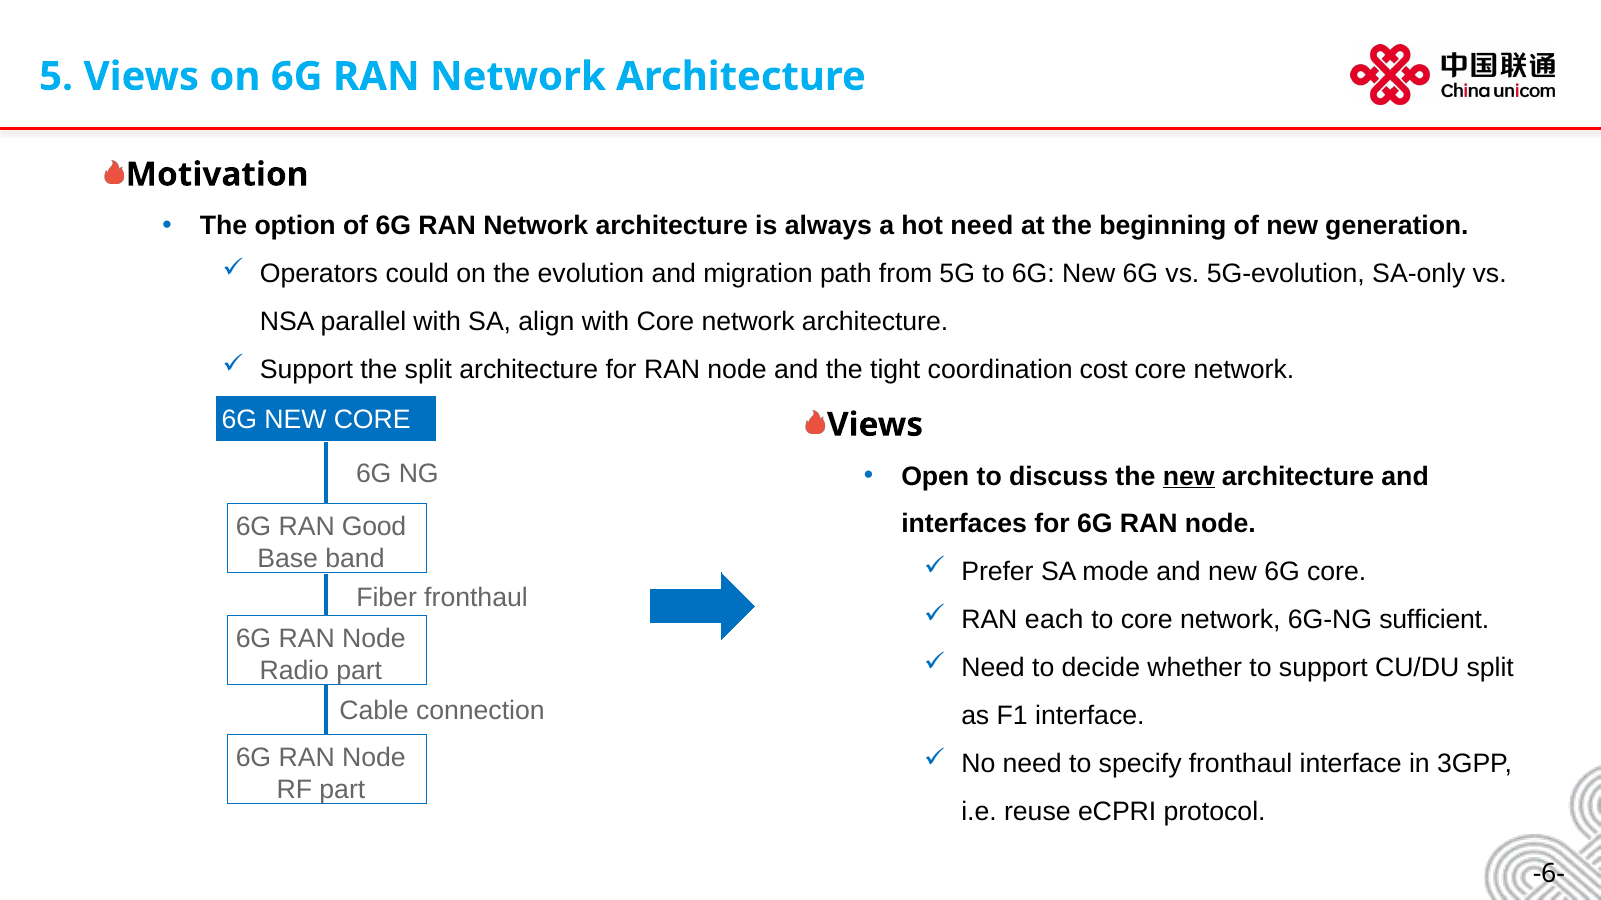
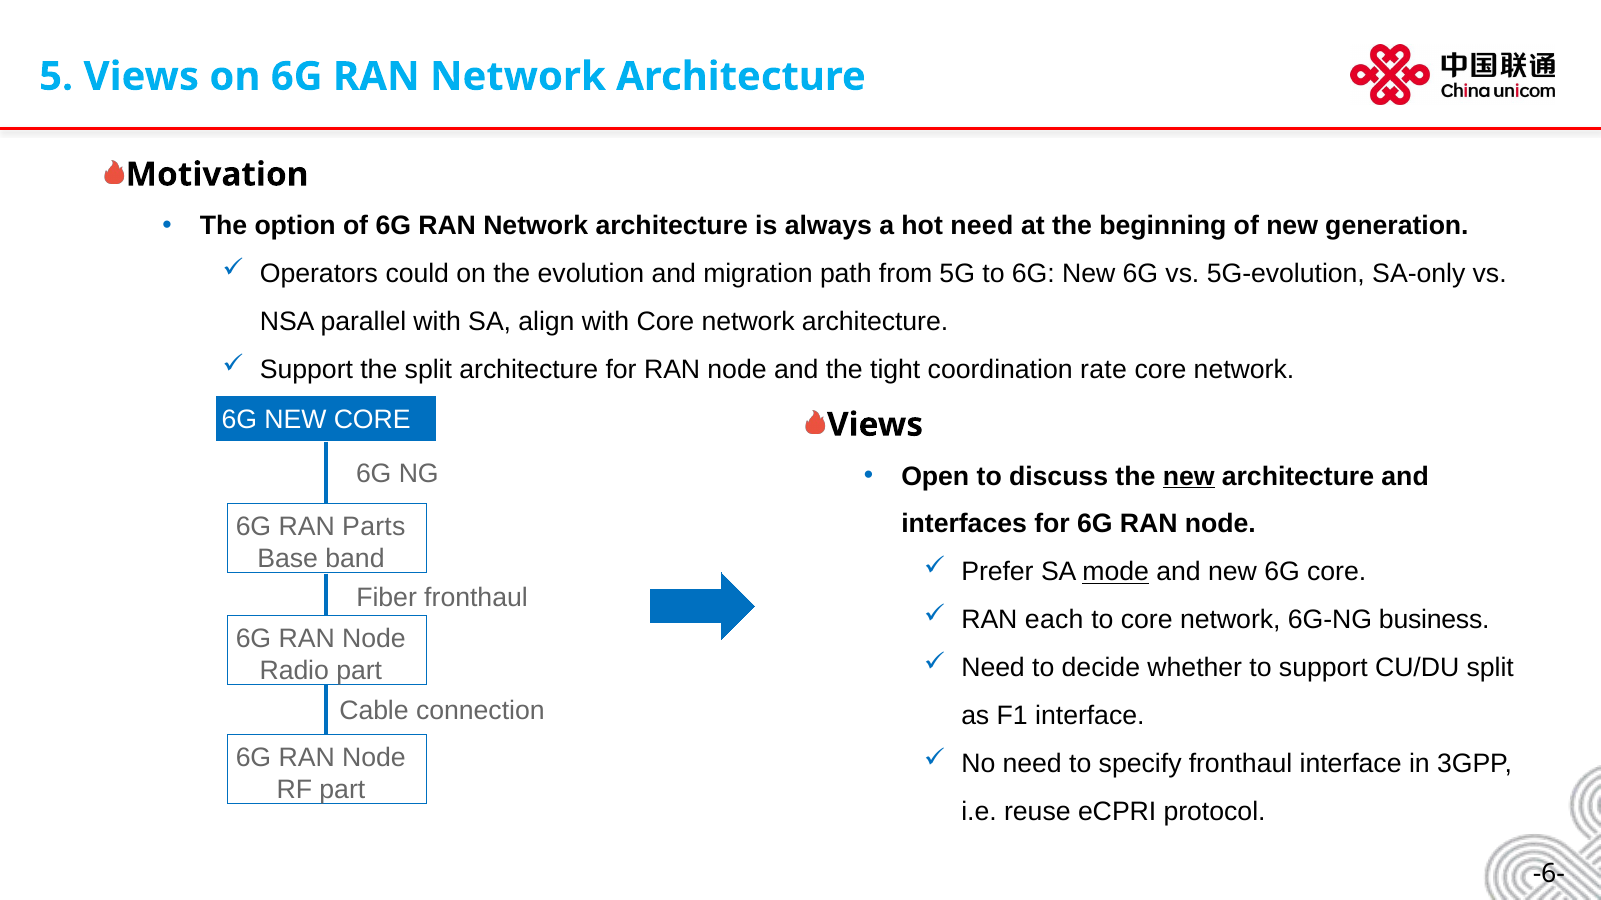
cost: cost -> rate
Good: Good -> Parts
mode underline: none -> present
sufficient: sufficient -> business
